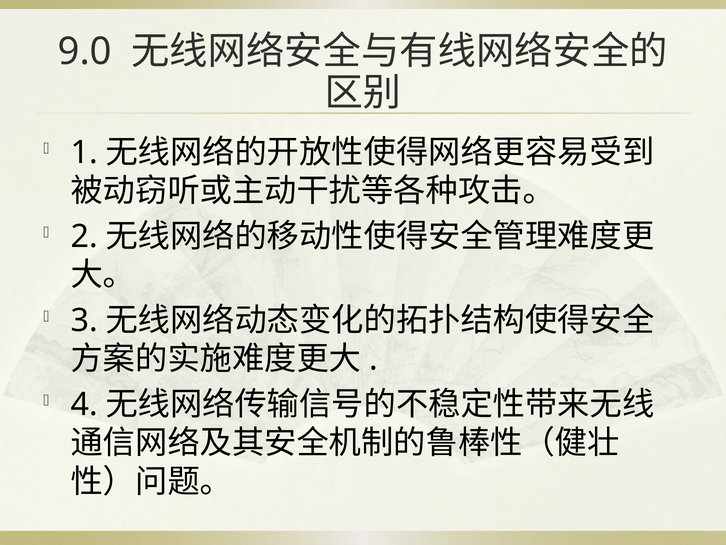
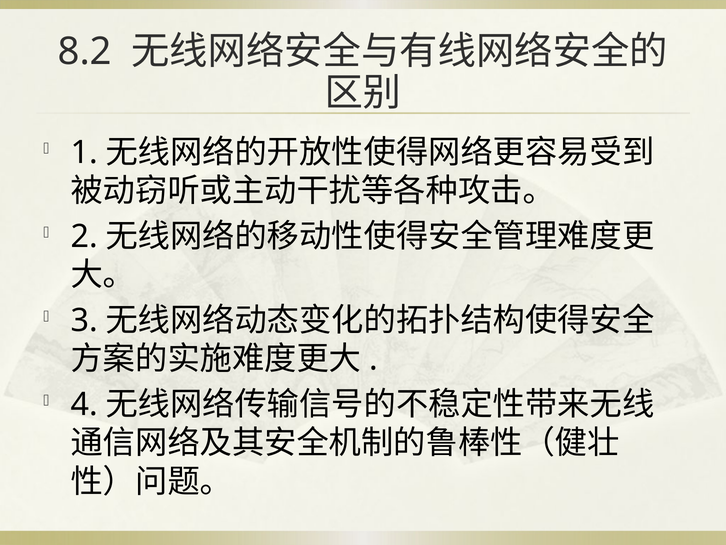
9.0: 9.0 -> 8.2
